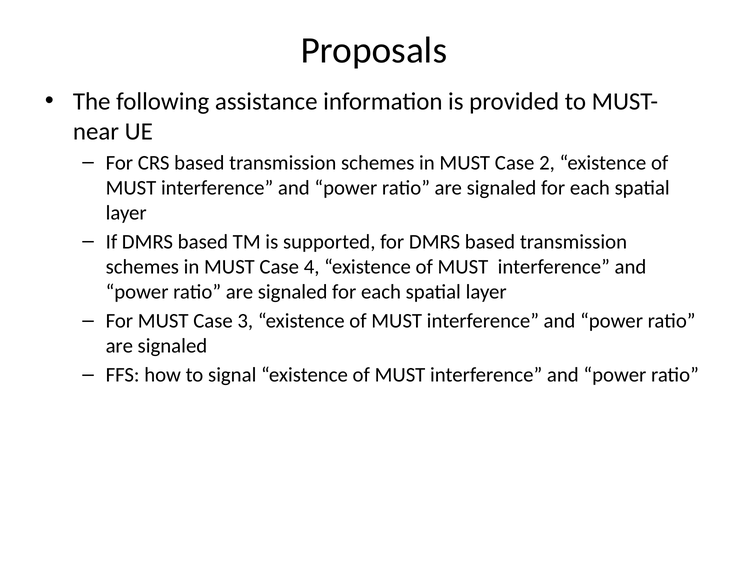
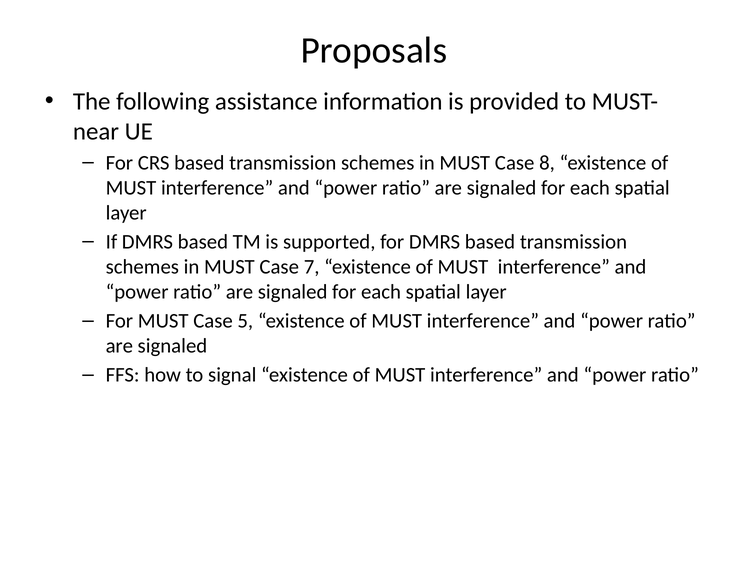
2: 2 -> 8
4: 4 -> 7
3: 3 -> 5
